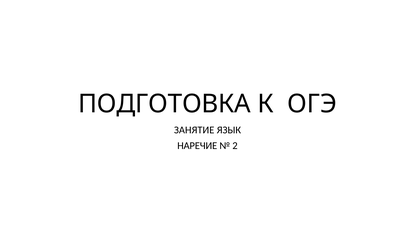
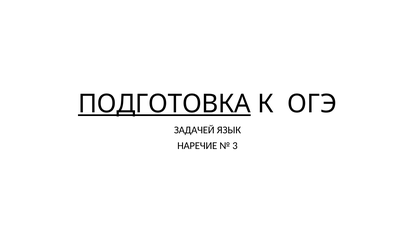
ПОДГОТОВКА underline: none -> present
ЗАНЯТИЕ: ЗАНЯТИЕ -> ЗАДАЧЕЙ
2: 2 -> 3
